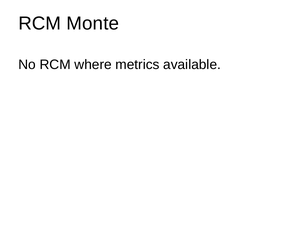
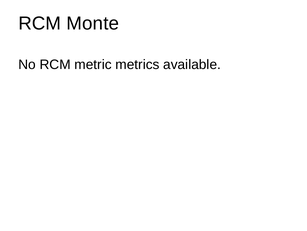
where: where -> metric
